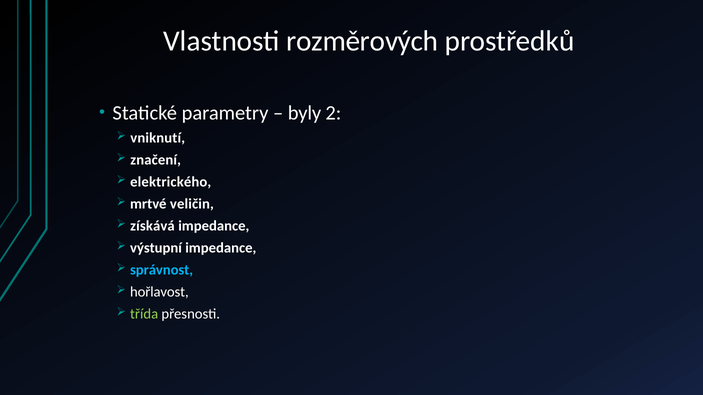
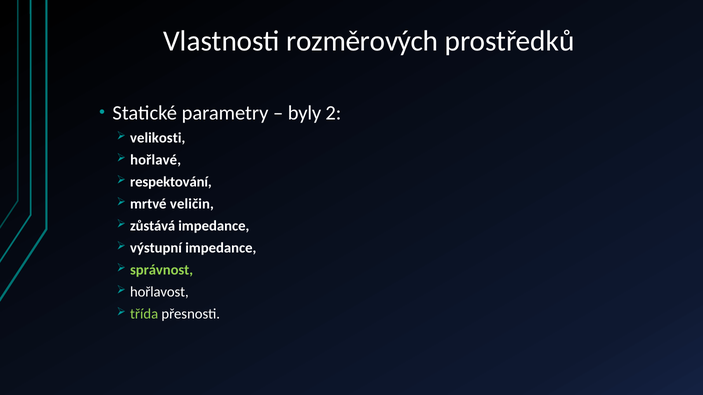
vniknutí: vniknutí -> velikosti
značení: značení -> hořlavé
elektrického: elektrického -> respektování
získává: získává -> zůstává
správnost colour: light blue -> light green
